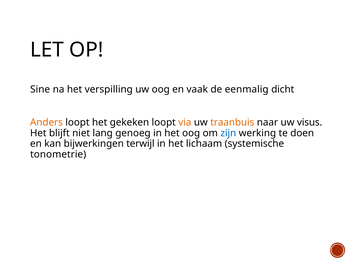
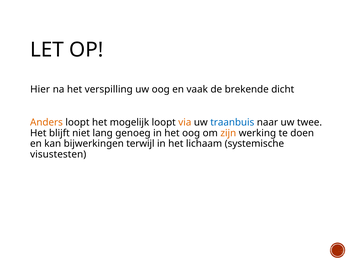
Sine: Sine -> Hier
eenmalig: eenmalig -> brekende
gekeken: gekeken -> mogelijk
traanbuis colour: orange -> blue
visus: visus -> twee
zijn colour: blue -> orange
tonometrie: tonometrie -> visustesten
